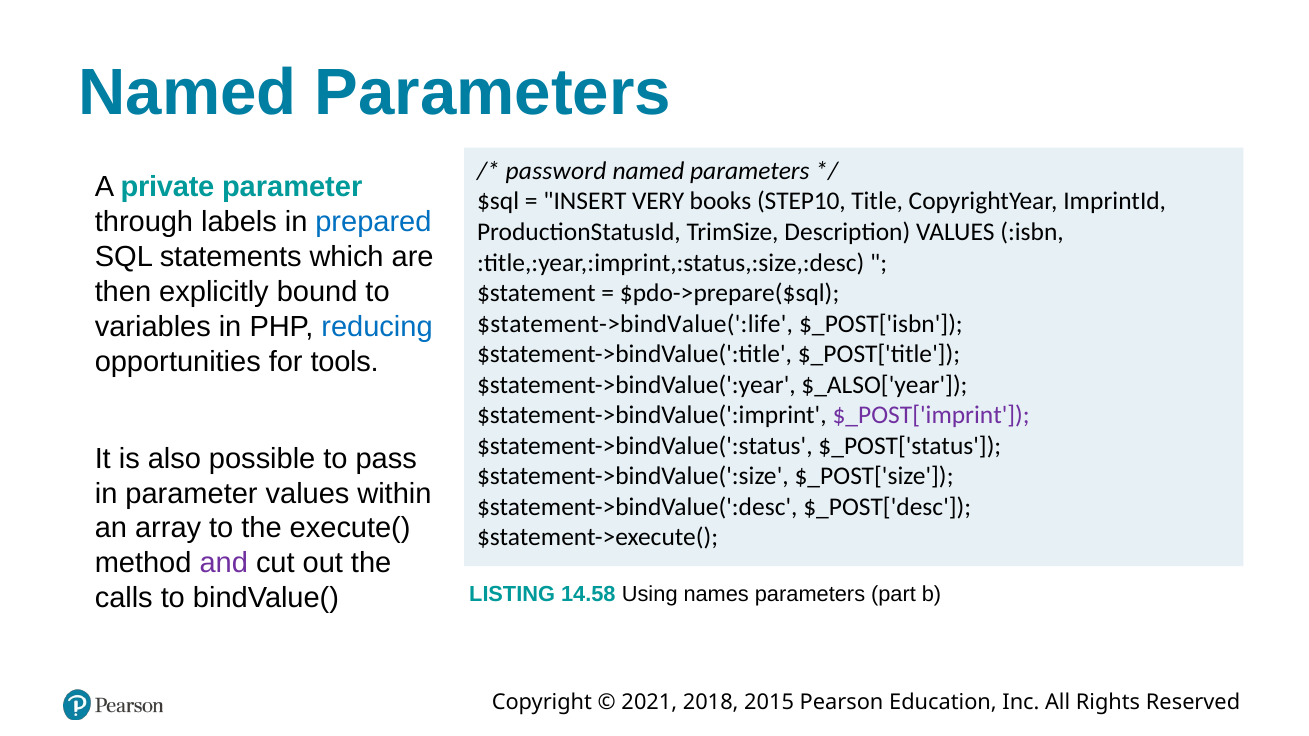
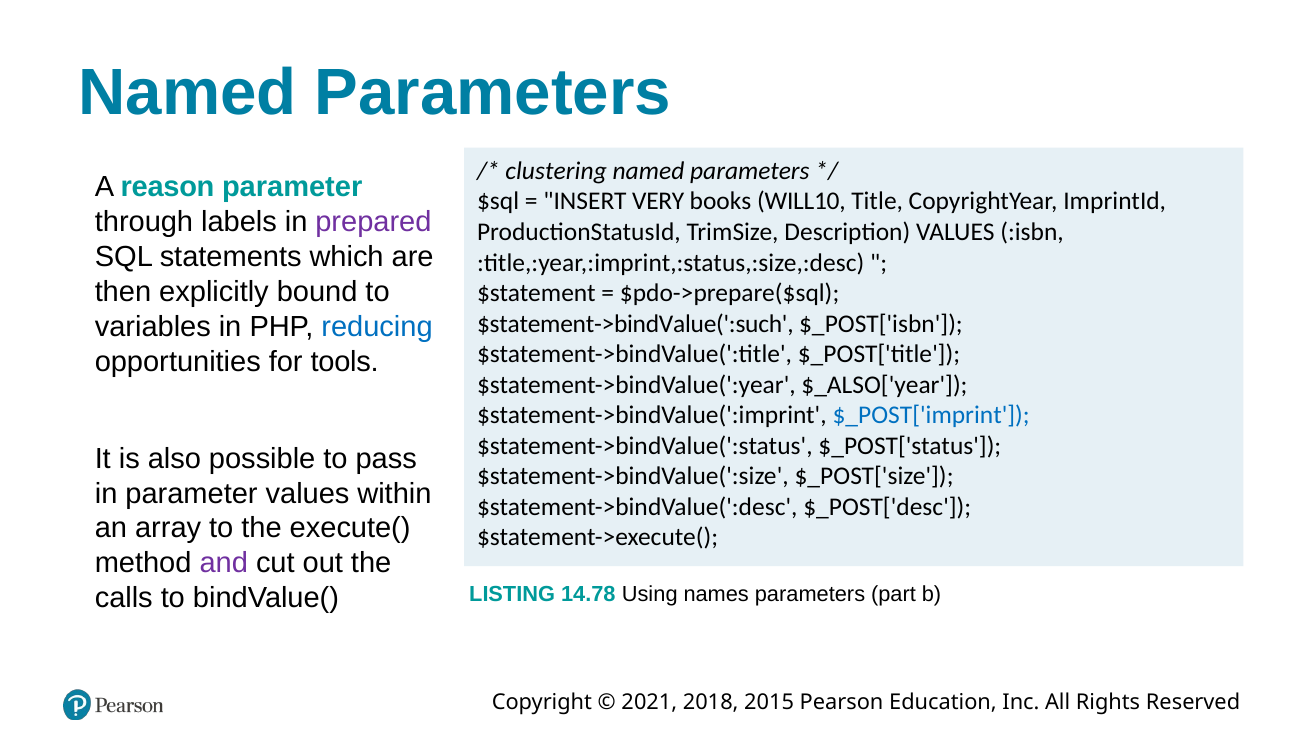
password: password -> clustering
private: private -> reason
STEP10: STEP10 -> WILL10
prepared colour: blue -> purple
$statement->bindValue(':life: $statement->bindValue(':life -> $statement->bindValue(':such
$_POST['imprint colour: purple -> blue
14.58: 14.58 -> 14.78
